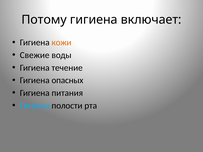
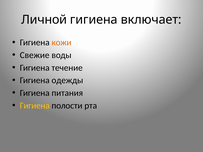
Потому: Потому -> Личной
опасных: опасных -> одежды
Гигиена at (35, 106) colour: light blue -> yellow
